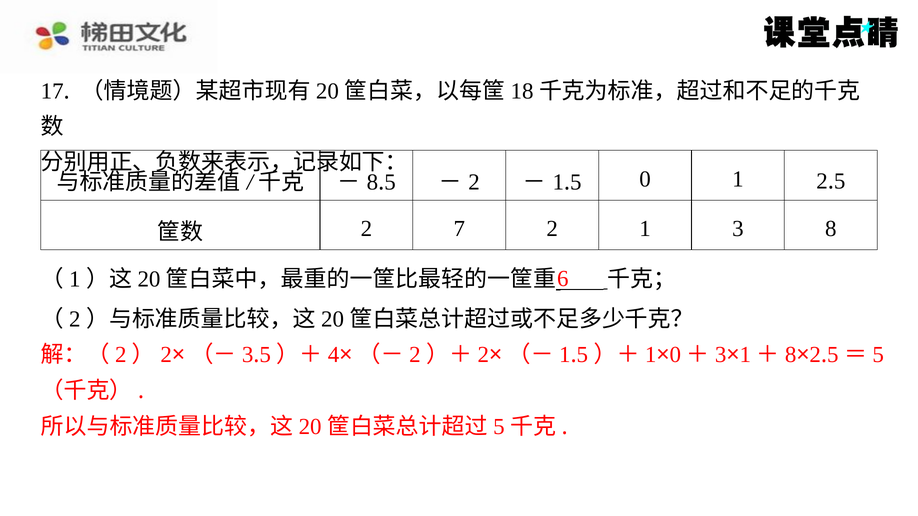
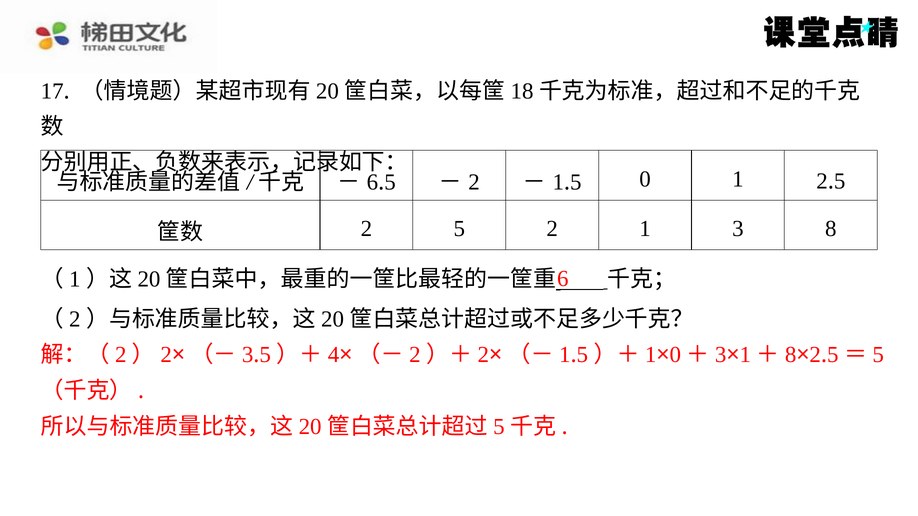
8 at (372, 182): 8 -> 6
2 7: 7 -> 5
